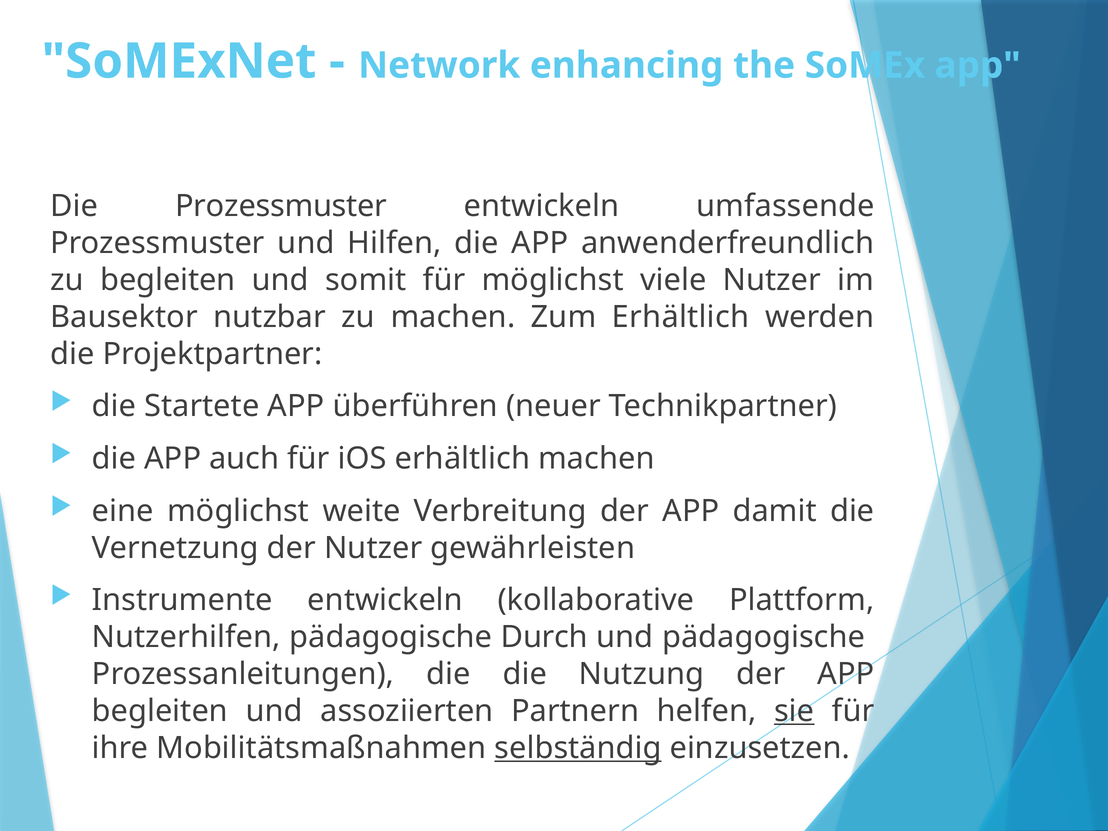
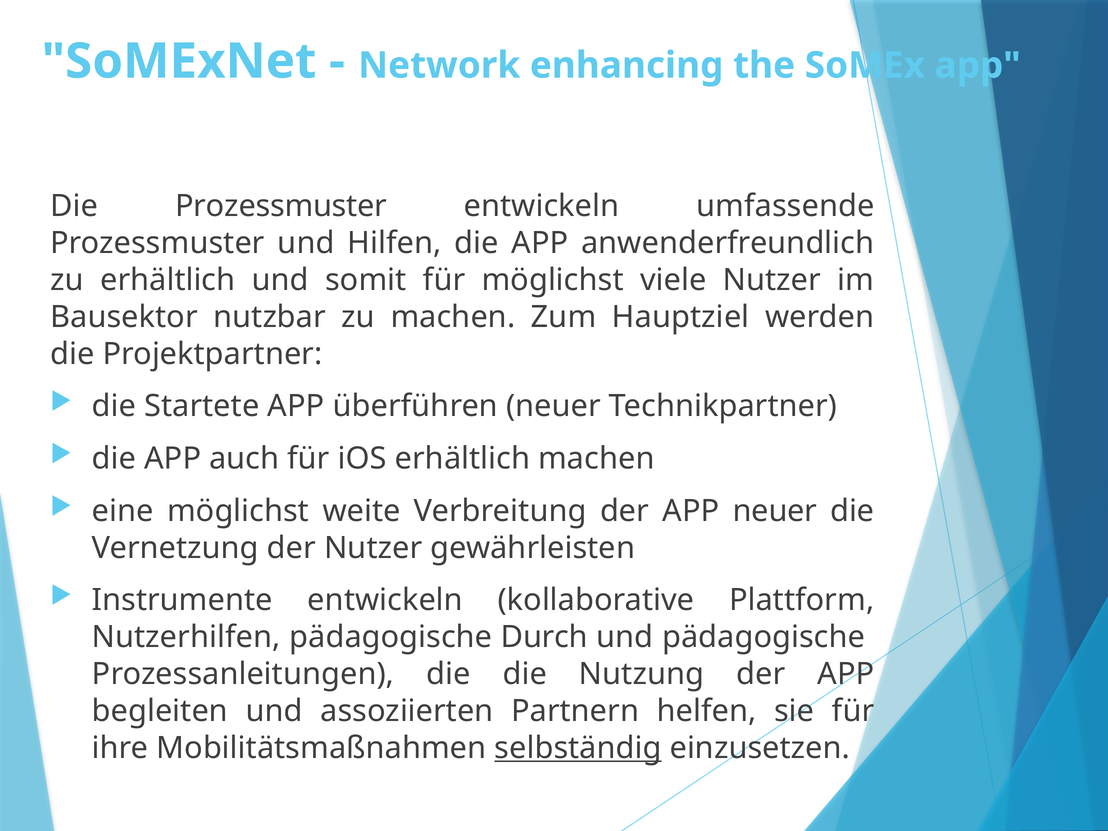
zu begleiten: begleiten -> erhältlich
Zum Erhältlich: Erhältlich -> Hauptziel
APP damit: damit -> neuer
sie underline: present -> none
